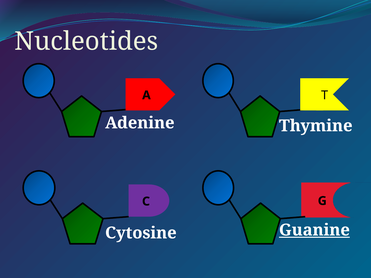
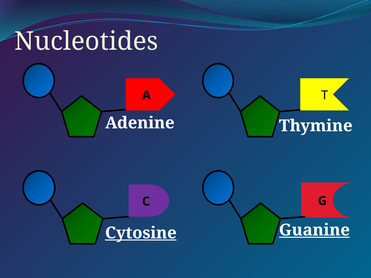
Cytosine underline: none -> present
